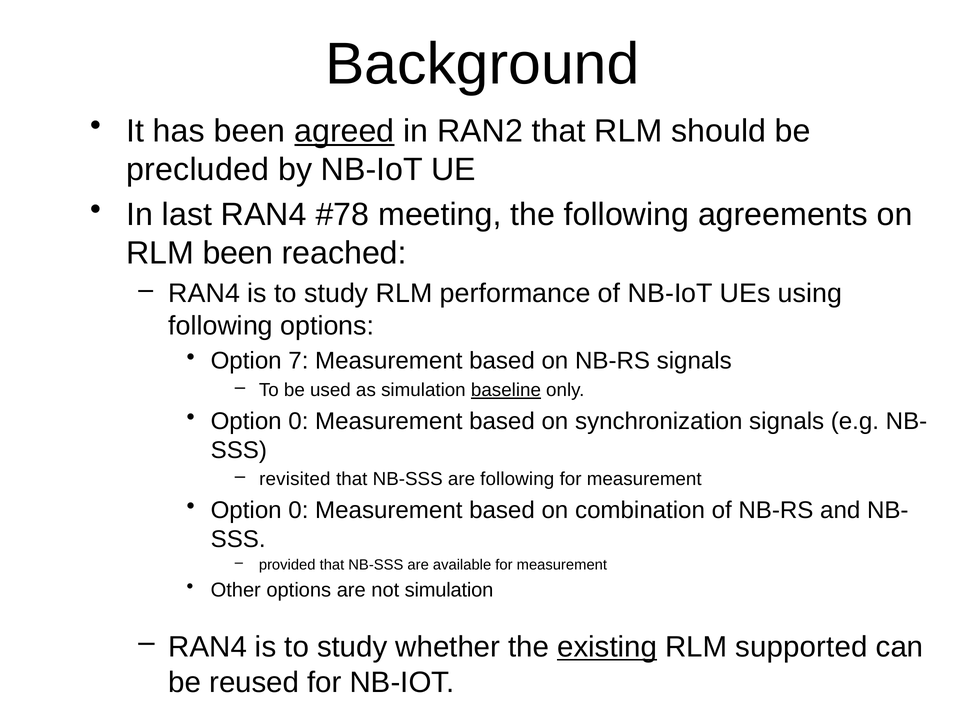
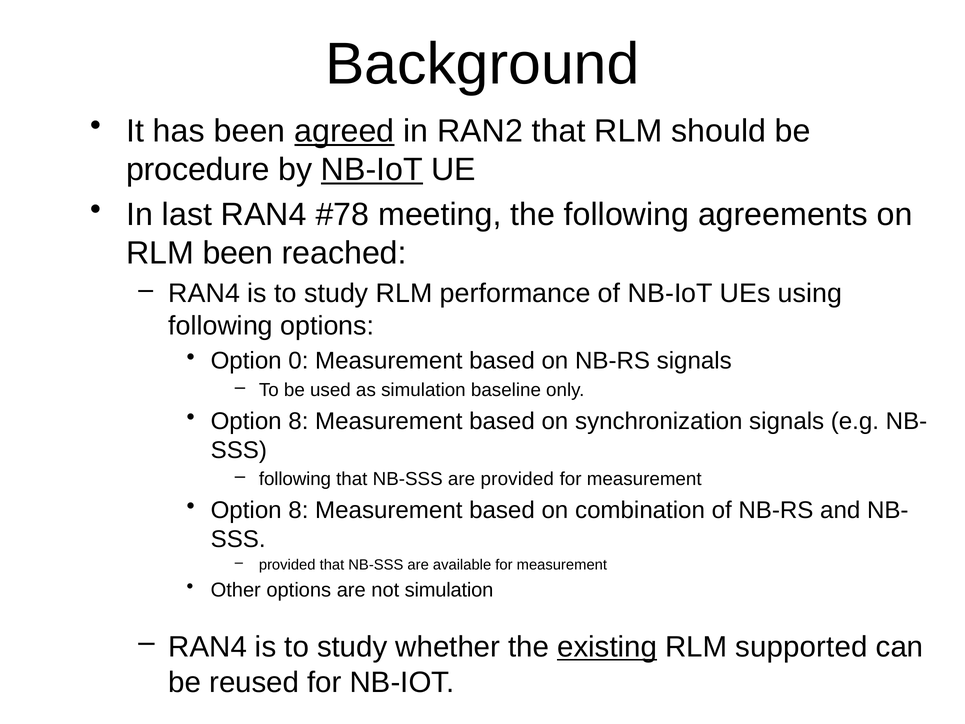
precluded: precluded -> procedure
NB-IoT at (372, 170) underline: none -> present
7: 7 -> 0
baseline underline: present -> none
0 at (298, 421): 0 -> 8
revisited at (295, 479): revisited -> following
are following: following -> provided
0 at (298, 510): 0 -> 8
